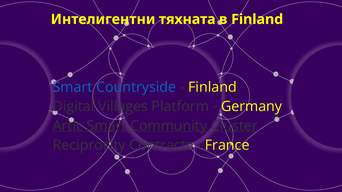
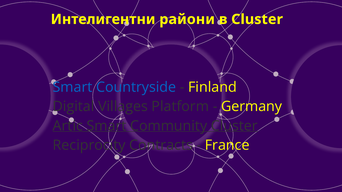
тяхната: тяхната -> райони
в Finland: Finland -> Cluster
